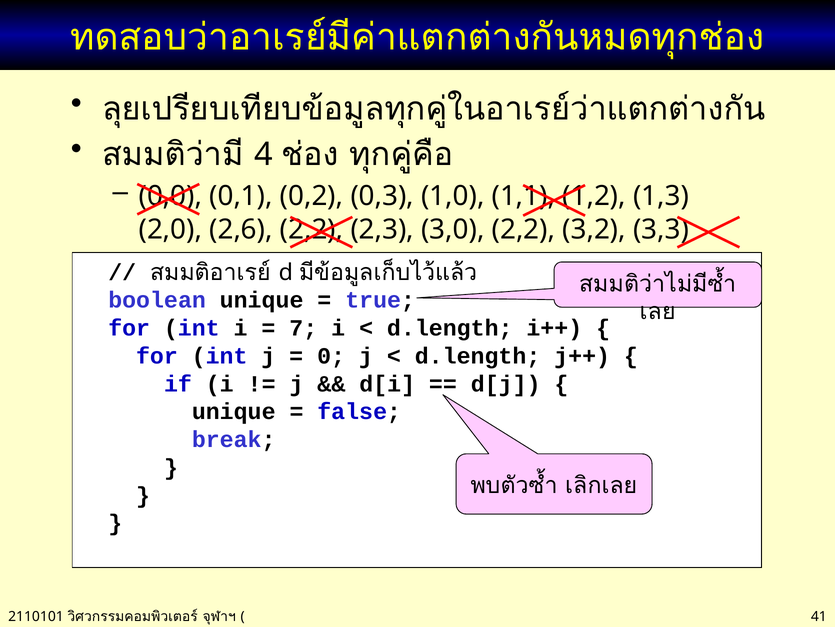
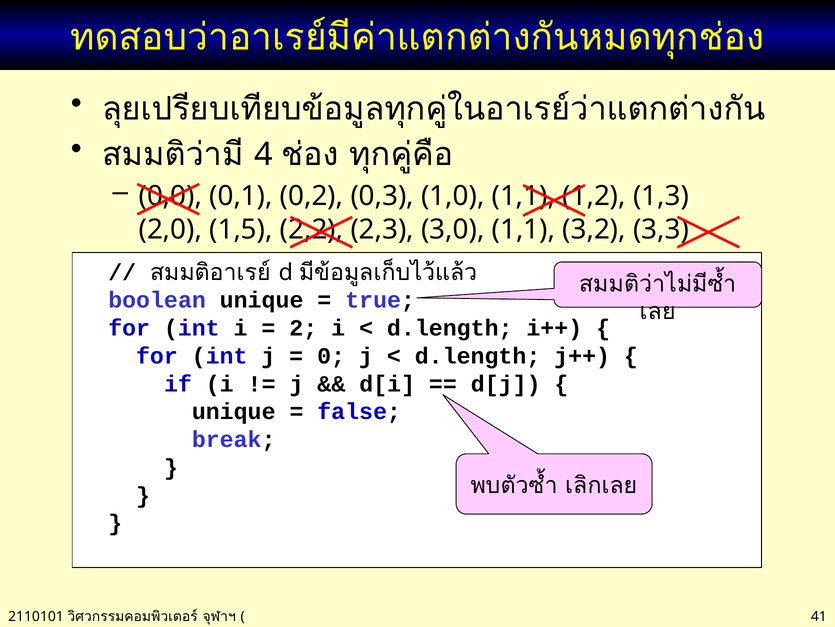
2,6: 2,6 -> 1,5
3,0 2,2: 2,2 -> 1,1
7: 7 -> 2
